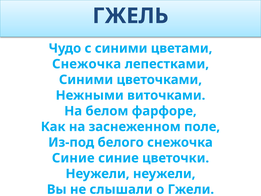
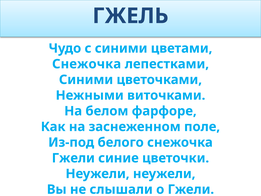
Синие at (73, 158): Синие -> Гжели
